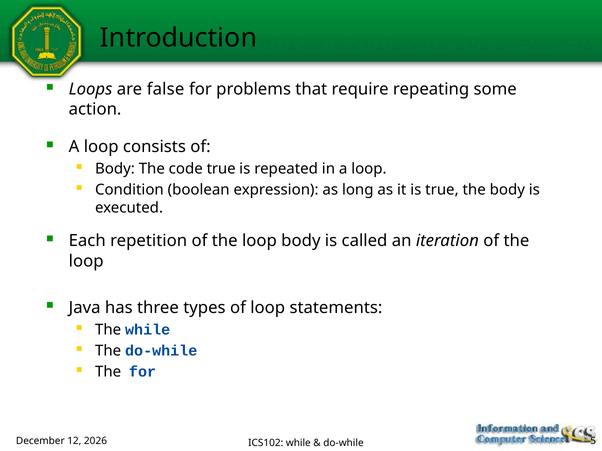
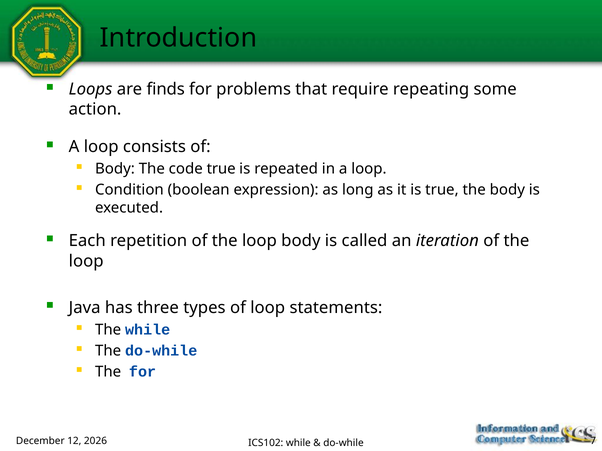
false: false -> finds
5: 5 -> 7
